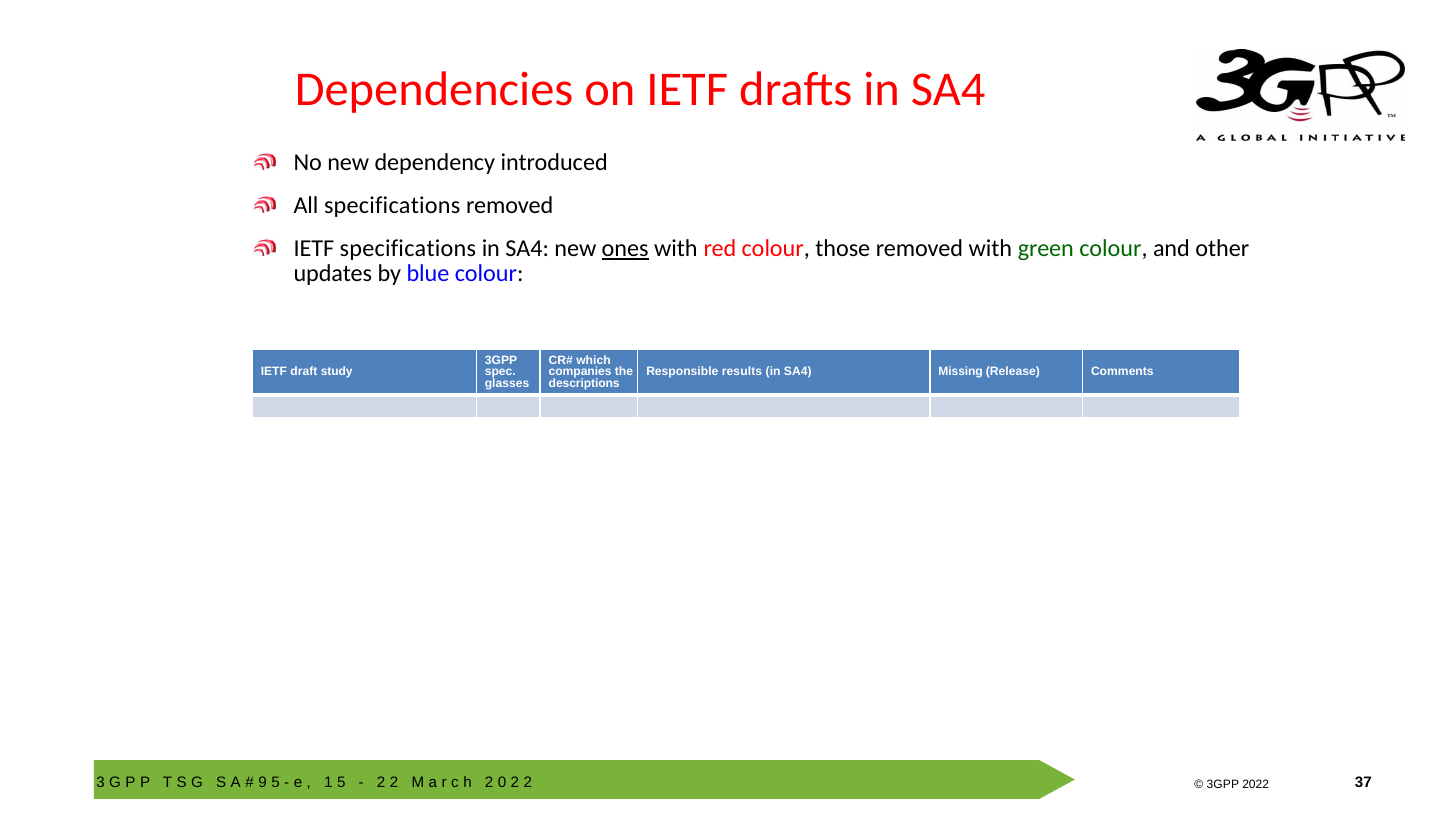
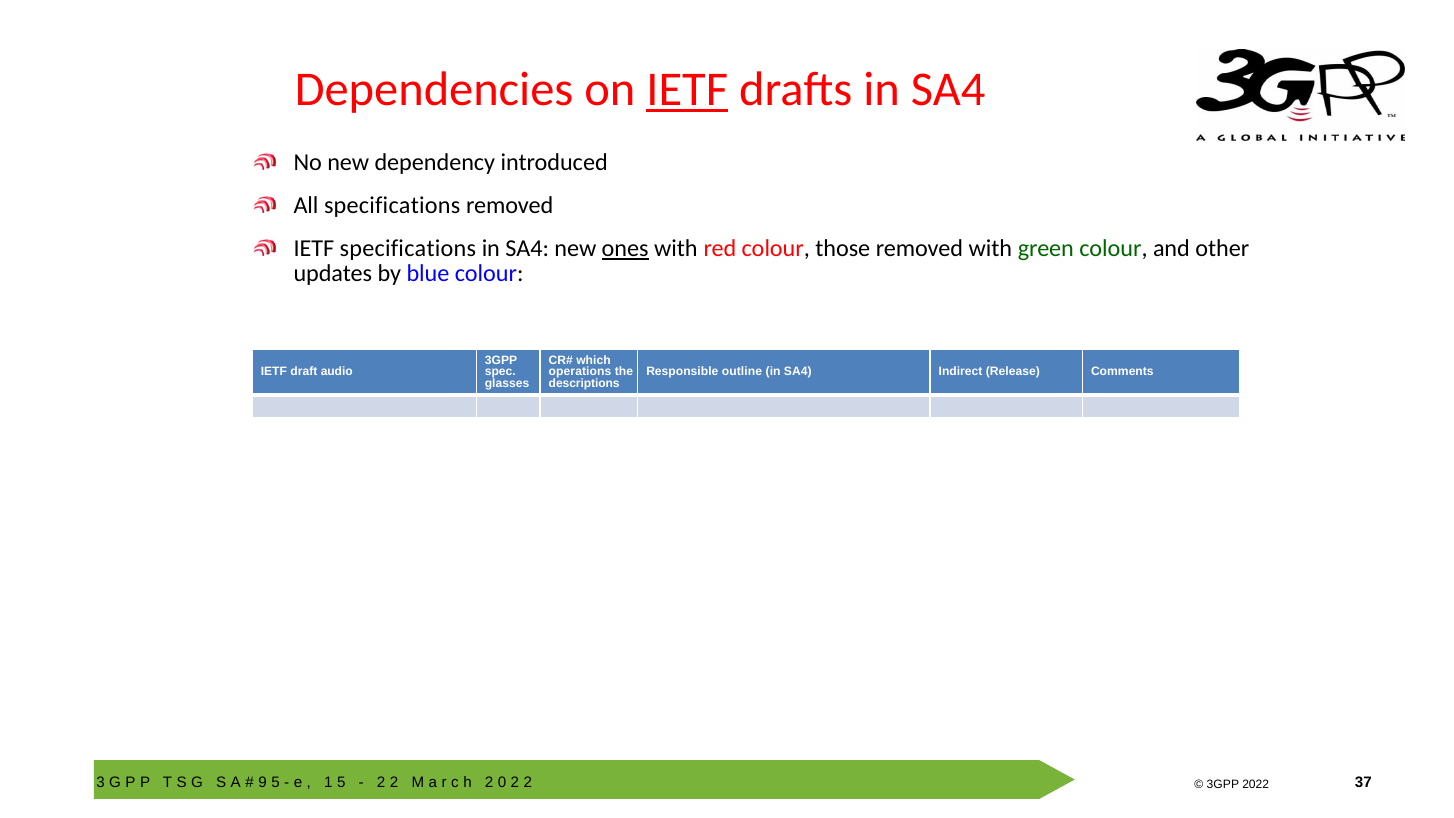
IETF at (687, 89) underline: none -> present
study: study -> audio
companies: companies -> operations
results: results -> outline
Missing: Missing -> Indirect
